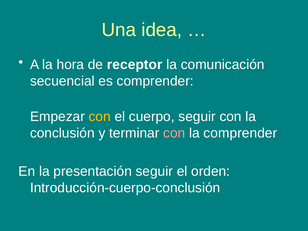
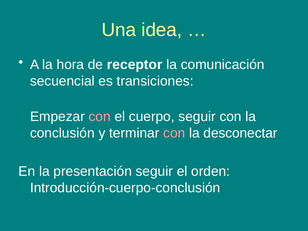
es comprender: comprender -> transiciones
con at (100, 117) colour: yellow -> pink
la comprender: comprender -> desconectar
